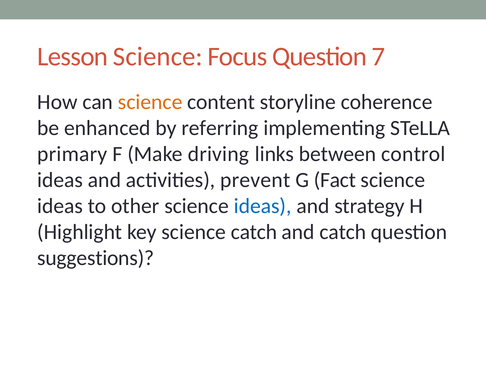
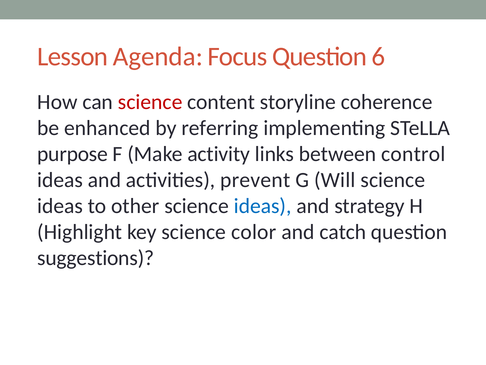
Lesson Science: Science -> Agenda
7: 7 -> 6
science at (150, 102) colour: orange -> red
primary: primary -> purpose
driving: driving -> activity
Fact: Fact -> Will
science catch: catch -> color
